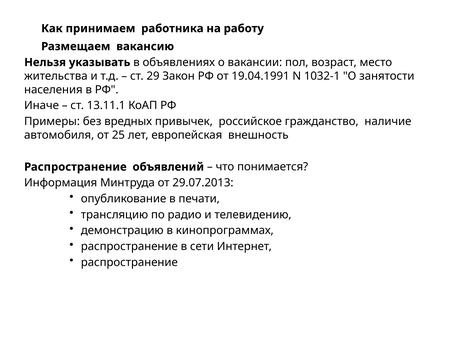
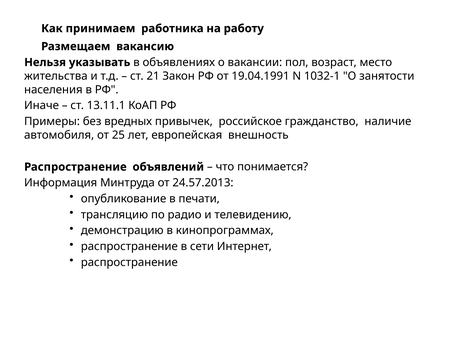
29: 29 -> 21
29.07.2013: 29.07.2013 -> 24.57.2013
